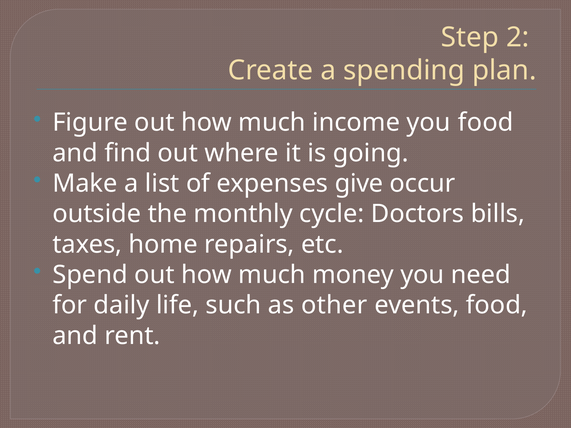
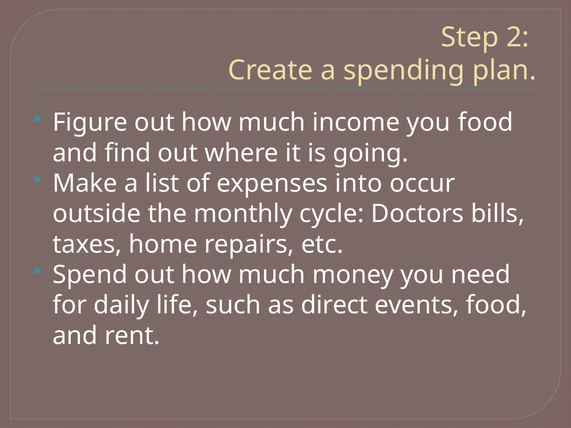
give: give -> into
other: other -> direct
